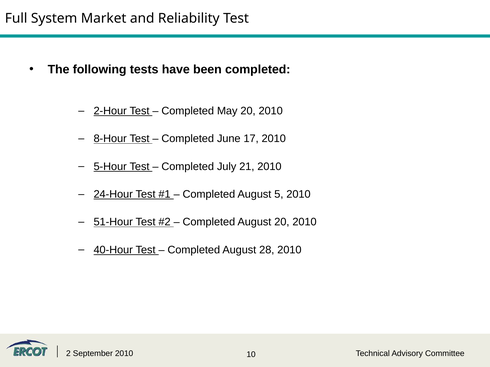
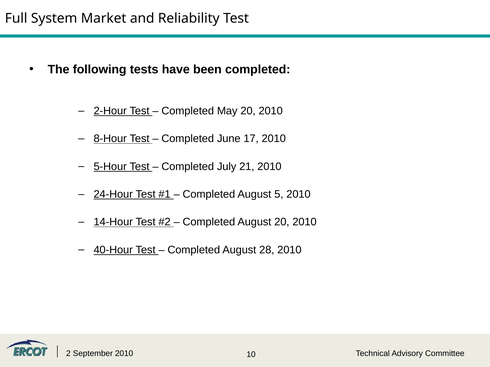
51-Hour: 51-Hour -> 14-Hour
